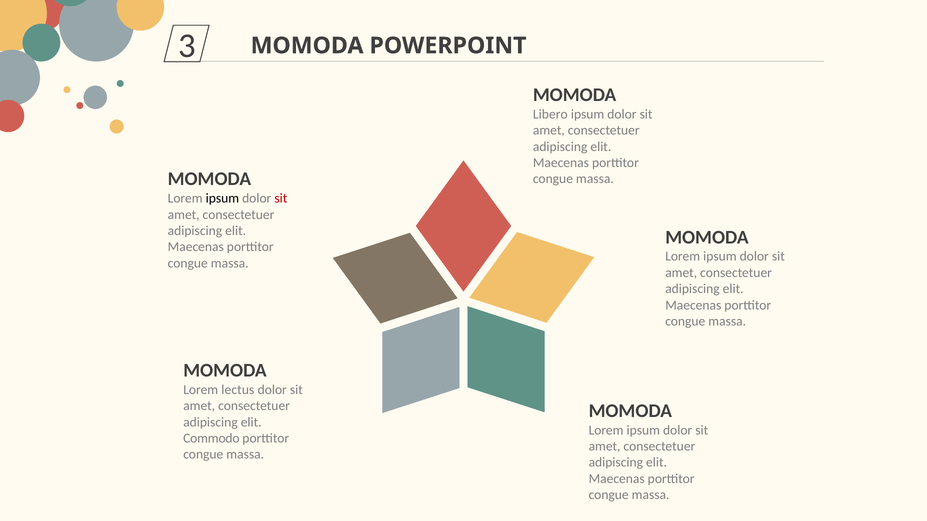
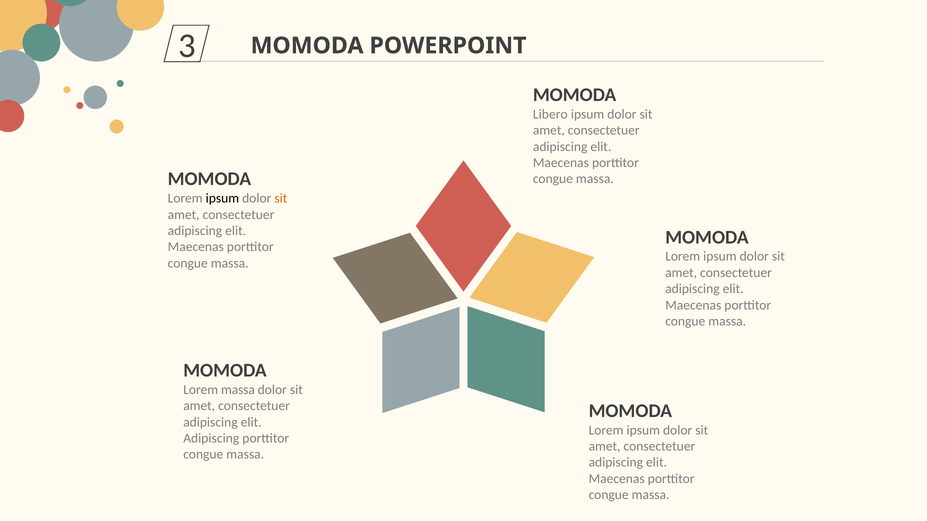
sit at (281, 198) colour: red -> orange
Lorem lectus: lectus -> massa
Commodo at (211, 439): Commodo -> Adipiscing
